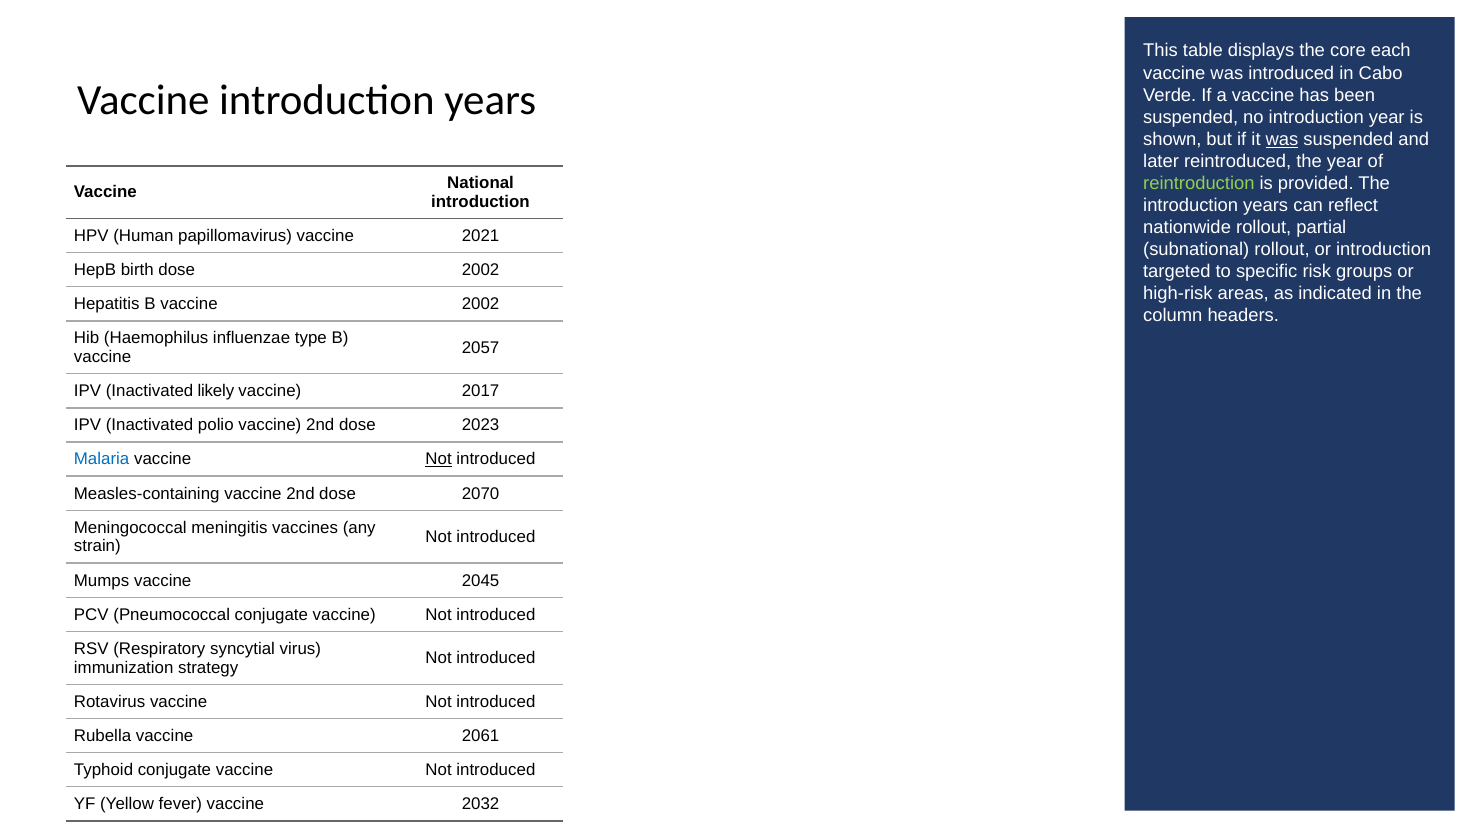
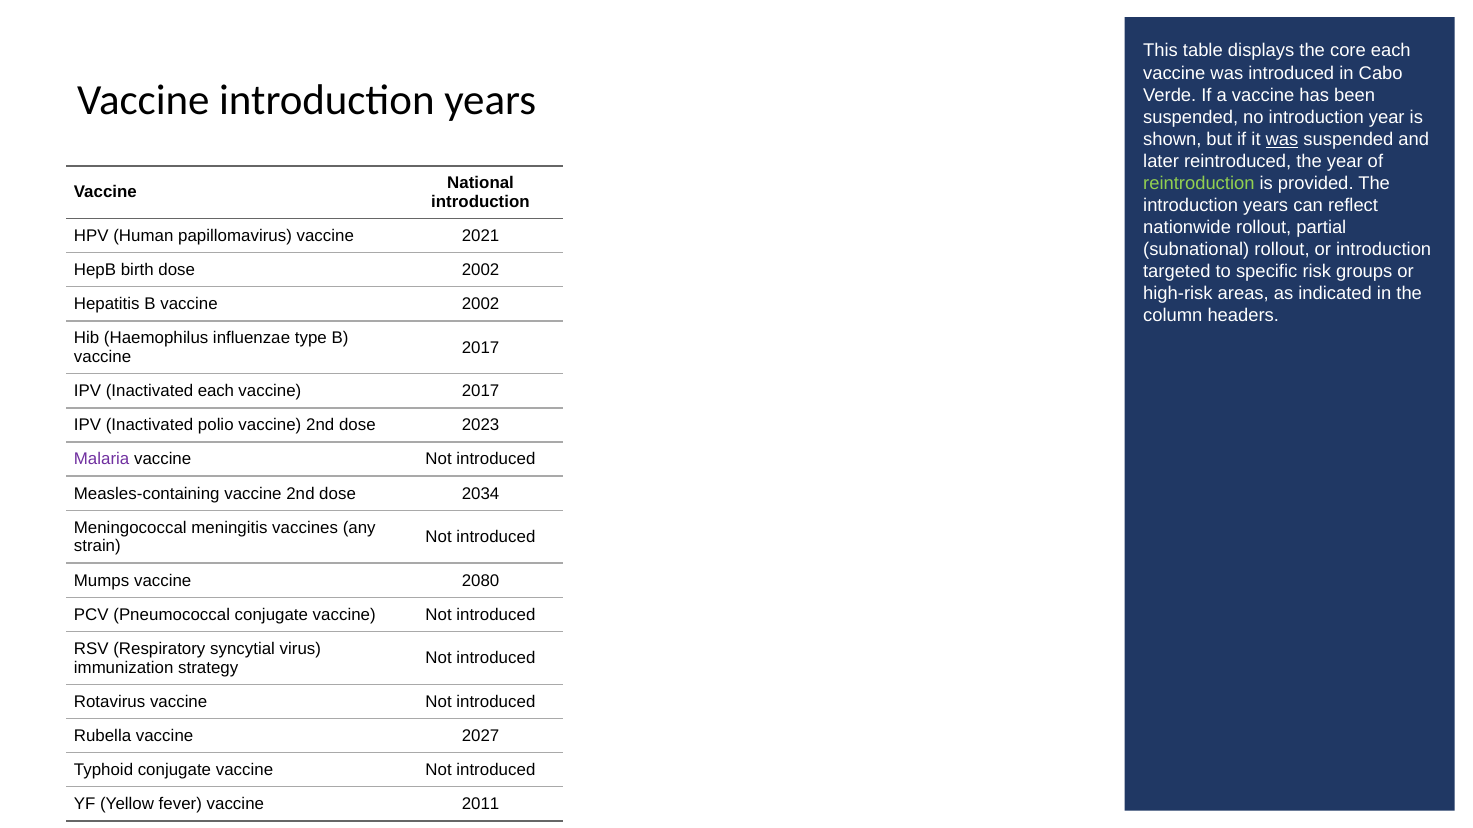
2057 at (481, 348): 2057 -> 2017
Inactivated likely: likely -> each
Malaria colour: blue -> purple
Not at (439, 460) underline: present -> none
2070: 2070 -> 2034
2045: 2045 -> 2080
2061: 2061 -> 2027
2032: 2032 -> 2011
